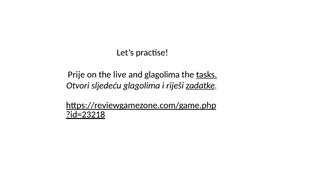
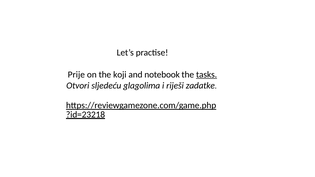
live: live -> koji
and glagolima: glagolima -> notebook
zadatke underline: present -> none
